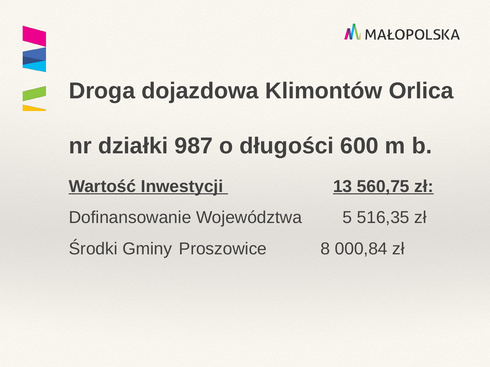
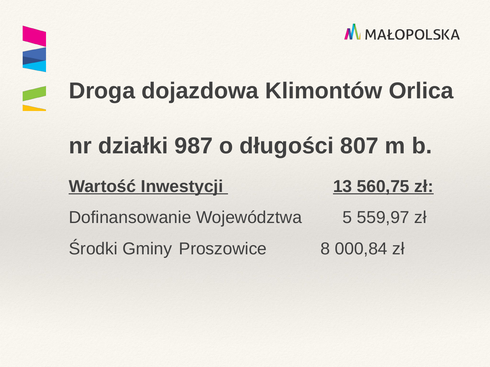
600: 600 -> 807
516,35: 516,35 -> 559,97
